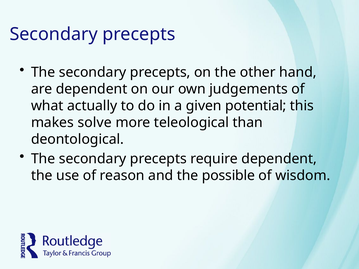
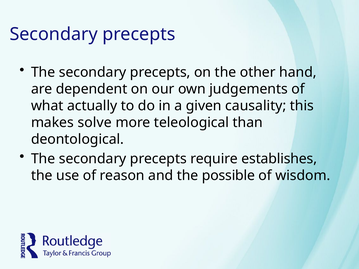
potential: potential -> causality
require dependent: dependent -> establishes
